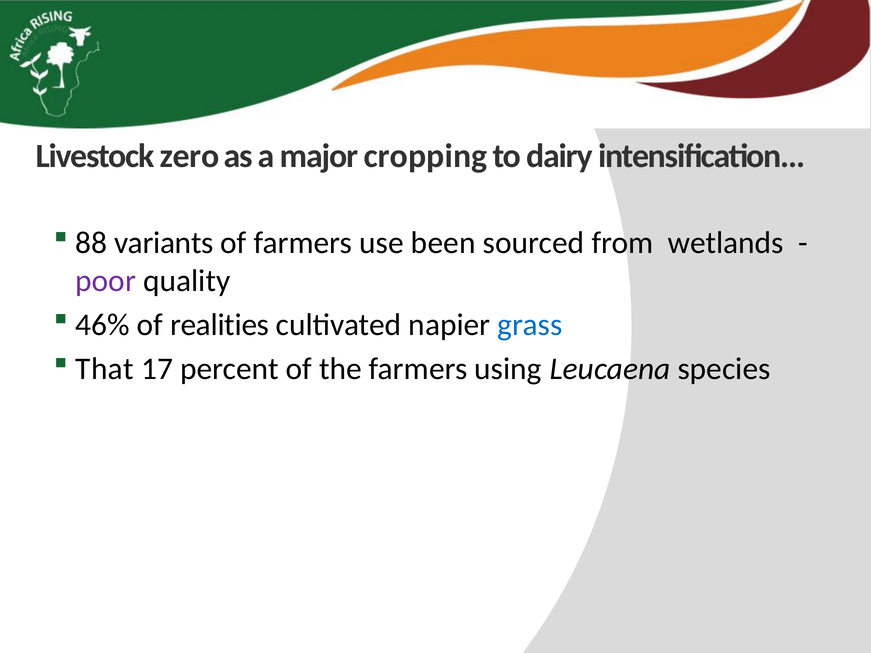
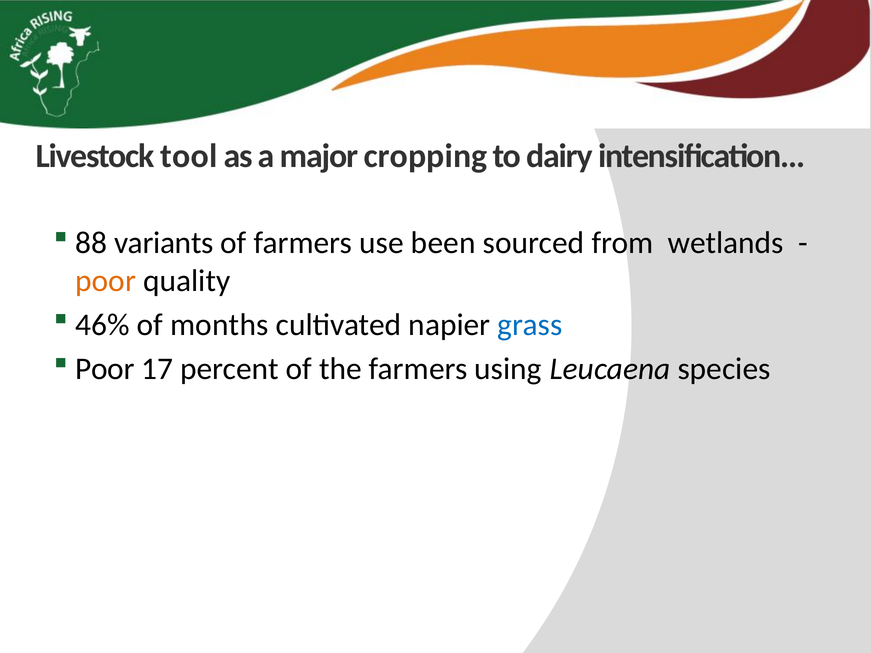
zero: zero -> tool
poor at (106, 281) colour: purple -> orange
realities: realities -> months
That at (105, 369): That -> Poor
